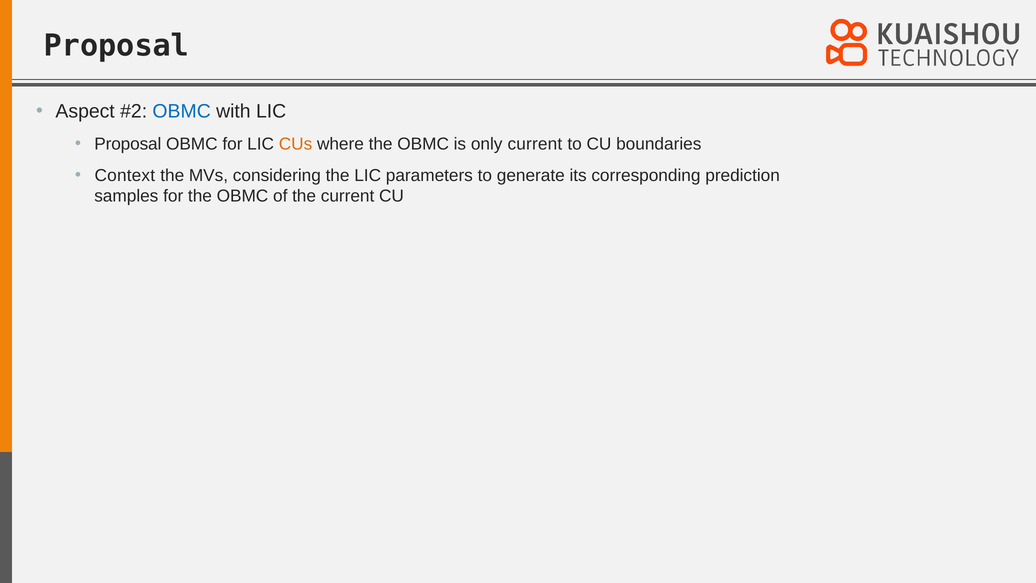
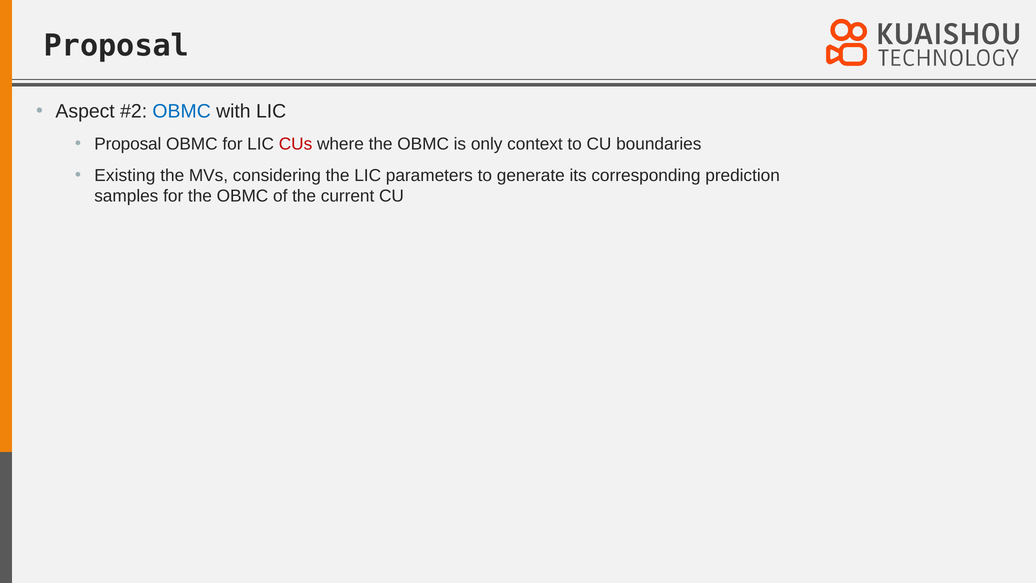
CUs colour: orange -> red
only current: current -> context
Context: Context -> Existing
